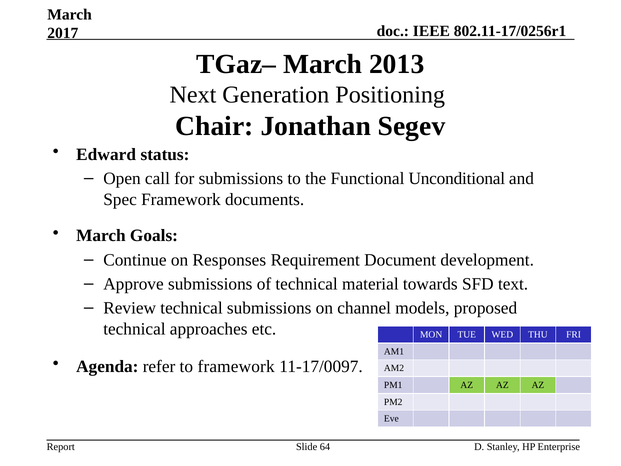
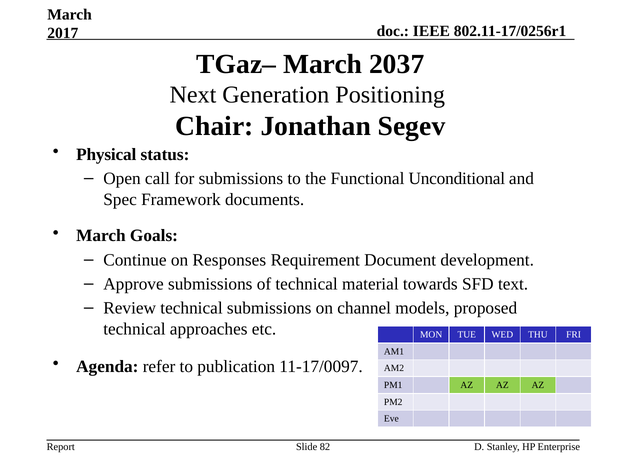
2013: 2013 -> 2037
Edward: Edward -> Physical
to framework: framework -> publication
64: 64 -> 82
